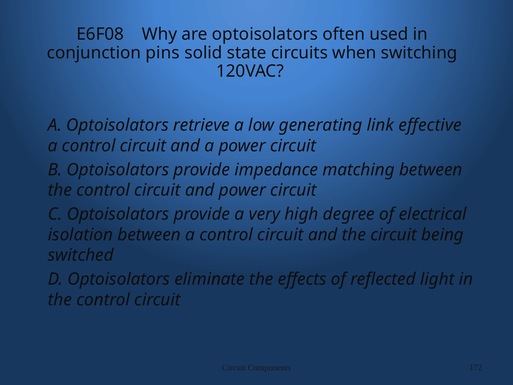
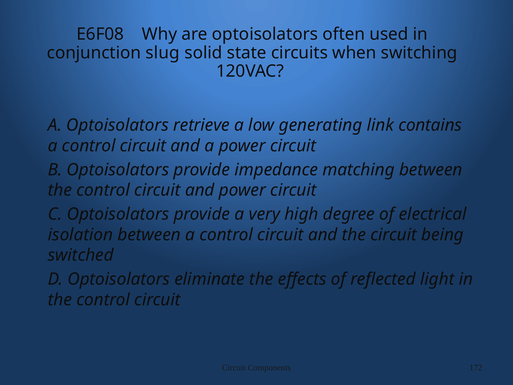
pins: pins -> slug
effective: effective -> contains
